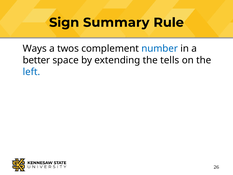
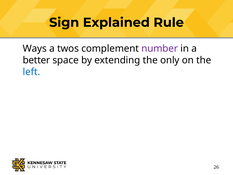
Summary: Summary -> Explained
number colour: blue -> purple
tells: tells -> only
